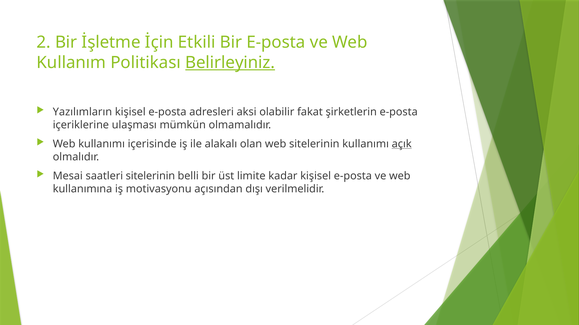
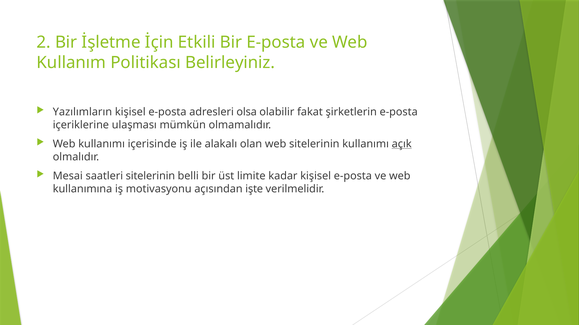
Belirleyiniz underline: present -> none
aksi: aksi -> olsa
dışı: dışı -> işte
